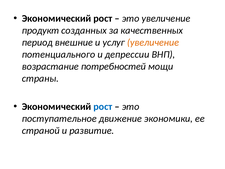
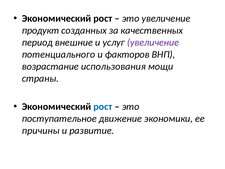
увеличение at (153, 42) colour: orange -> purple
депрессии: депрессии -> факторов
потребностей: потребностей -> использования
страной: страной -> причины
